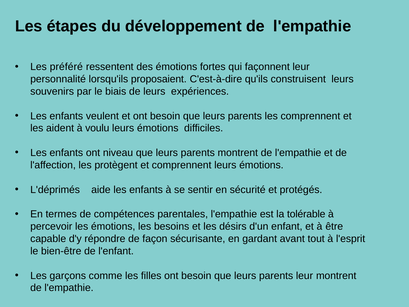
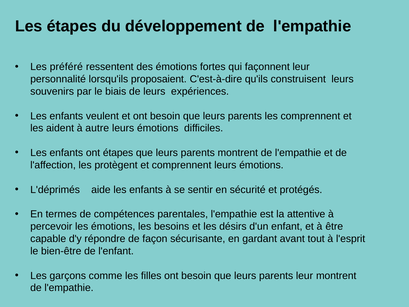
voulu: voulu -> autre
ont niveau: niveau -> étapes
tolérable: tolérable -> attentive
